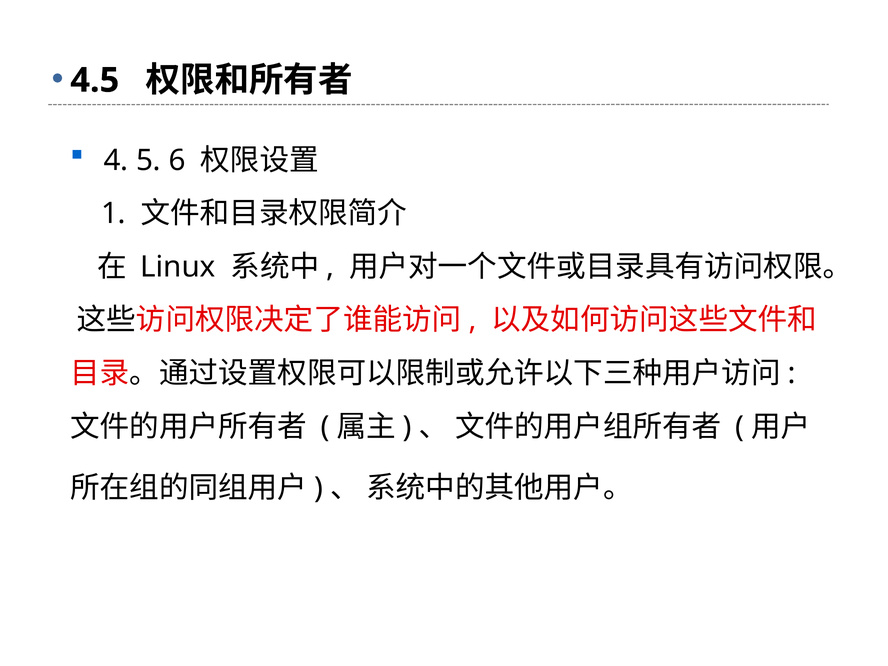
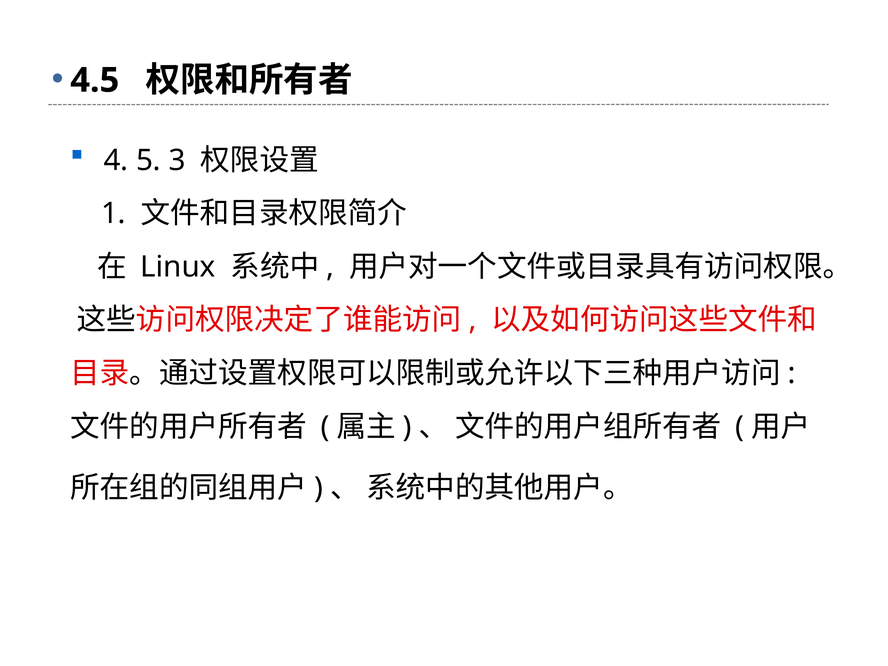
6: 6 -> 3
